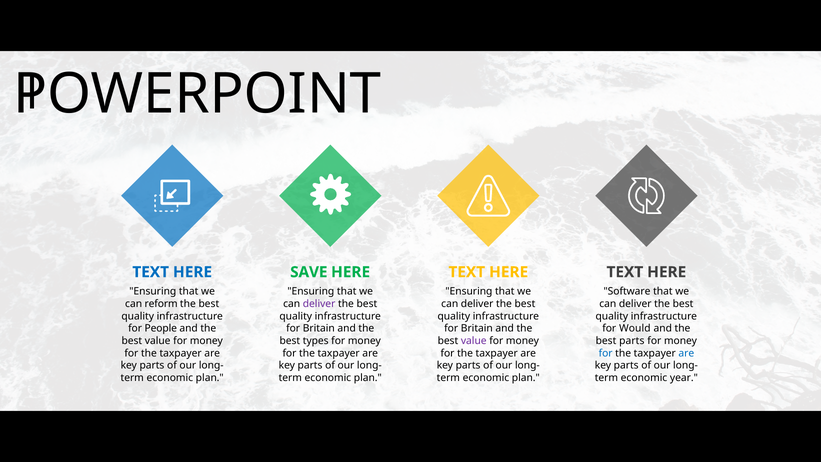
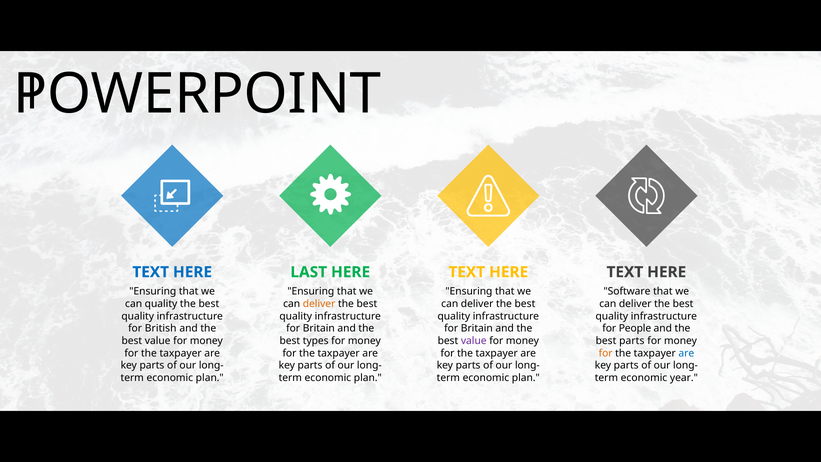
SAVE: SAVE -> LAST
can reform: reform -> quality
deliver at (319, 304) colour: purple -> orange
People: People -> British
Would: Would -> People
for at (606, 353) colour: blue -> orange
